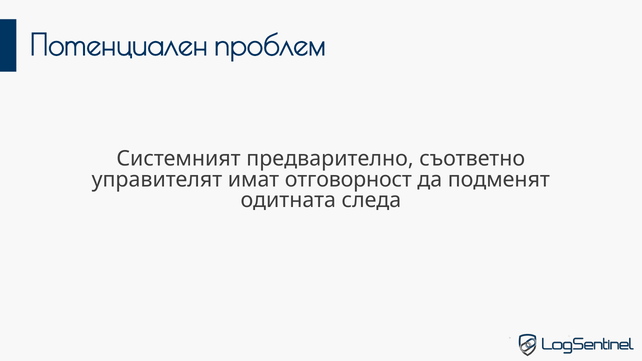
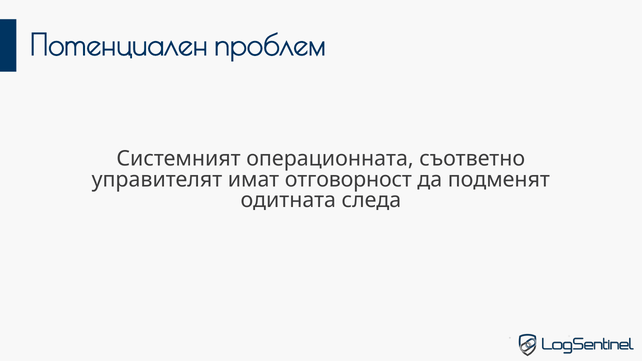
предварително: предварително -> операционната
